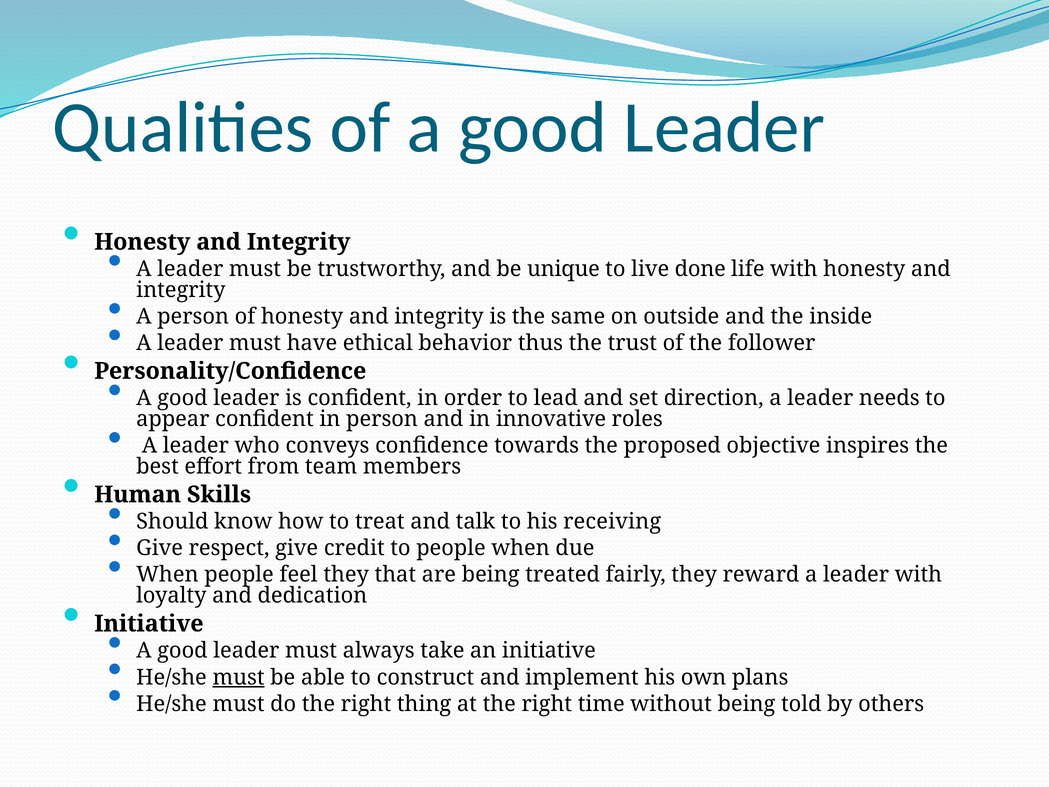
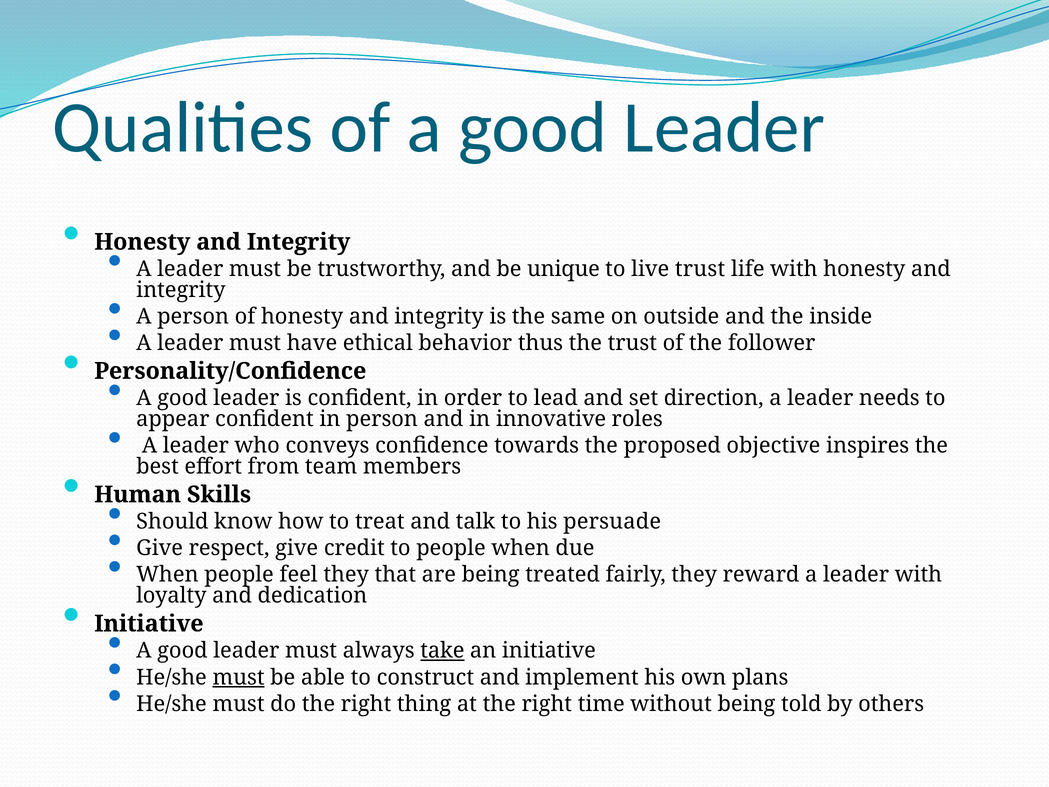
live done: done -> trust
receiving: receiving -> persuade
take underline: none -> present
